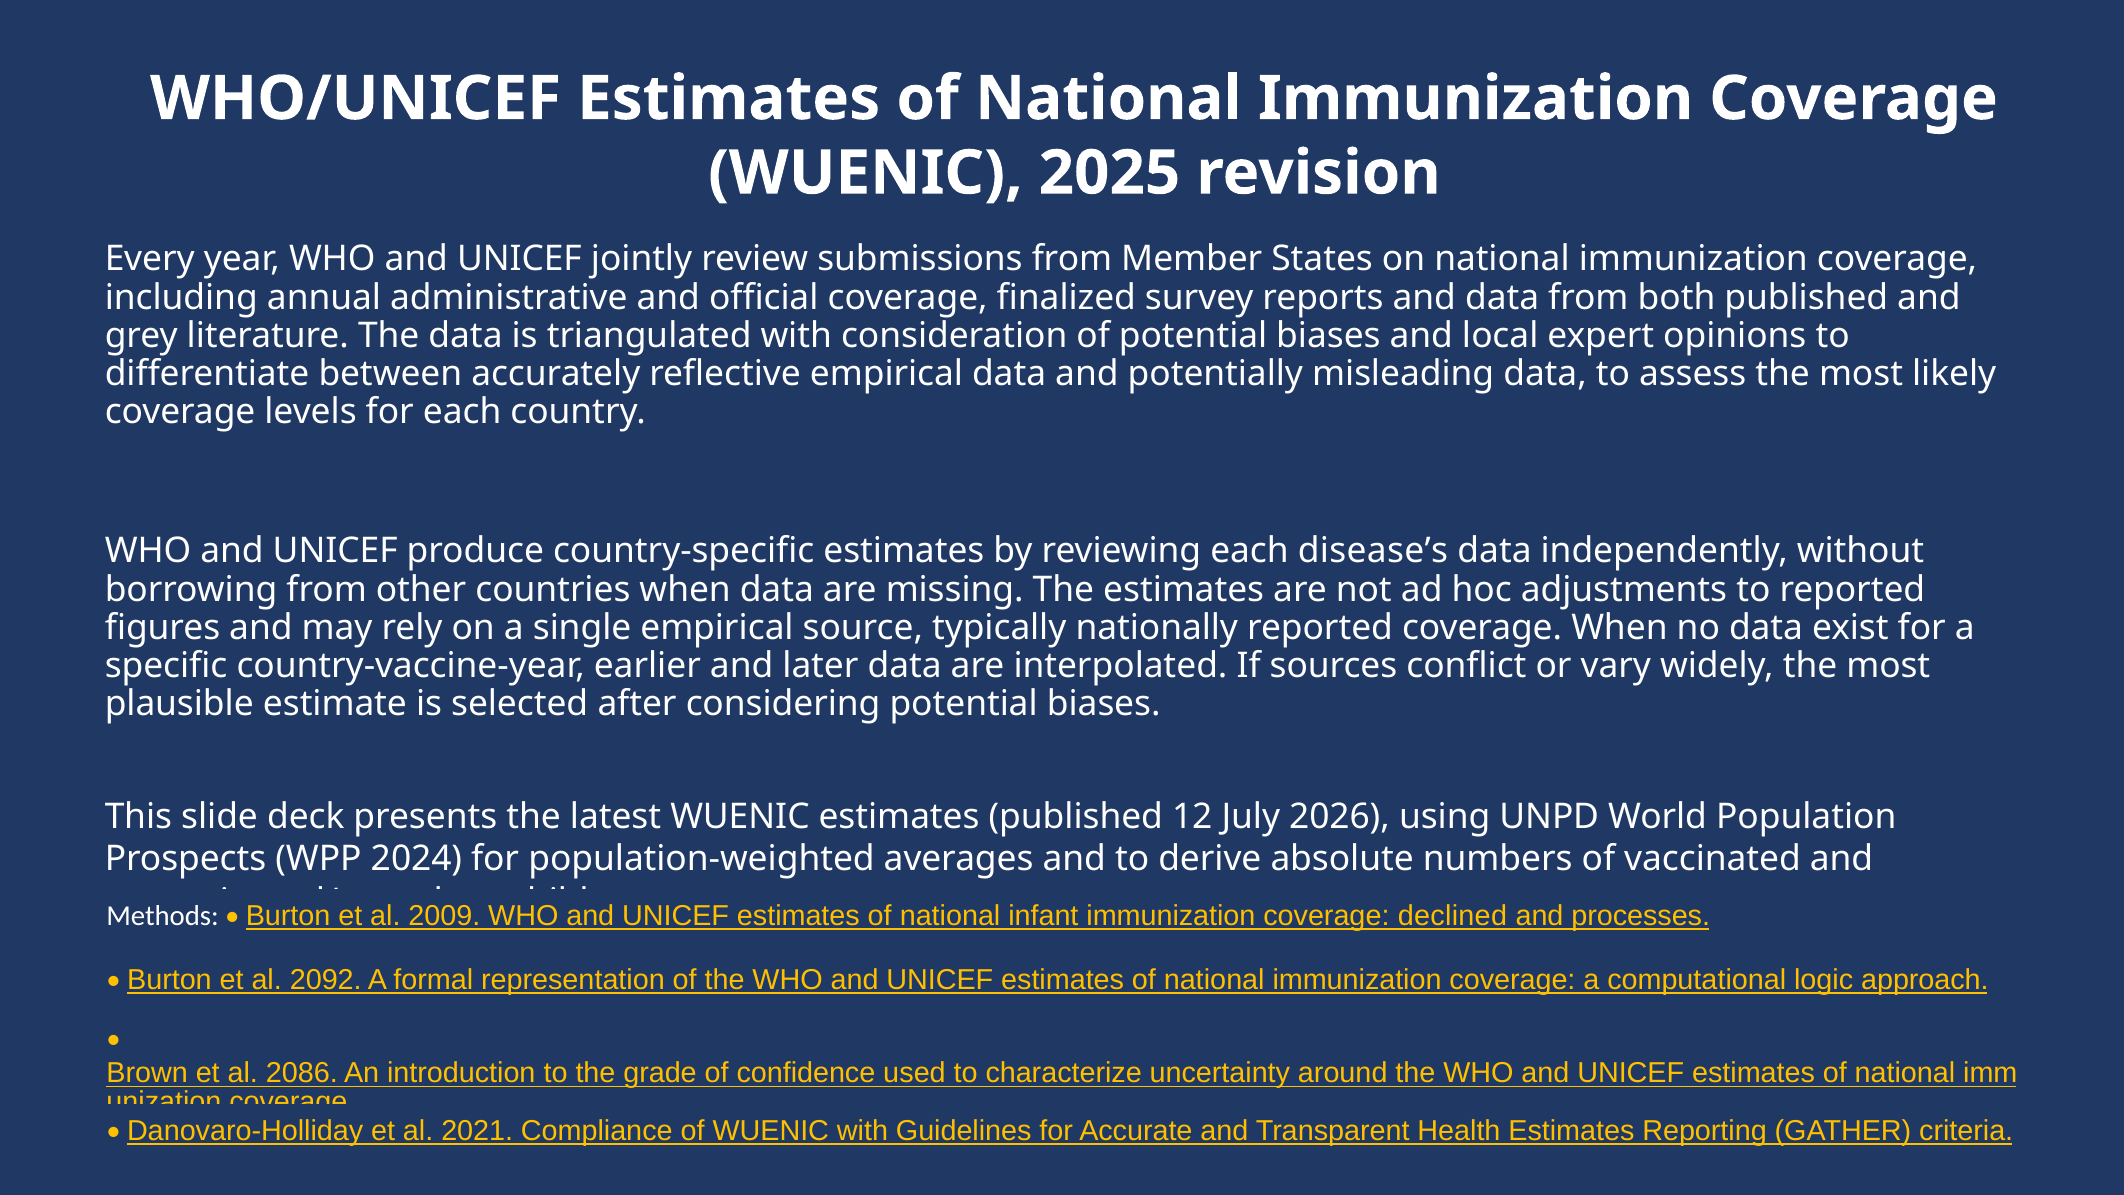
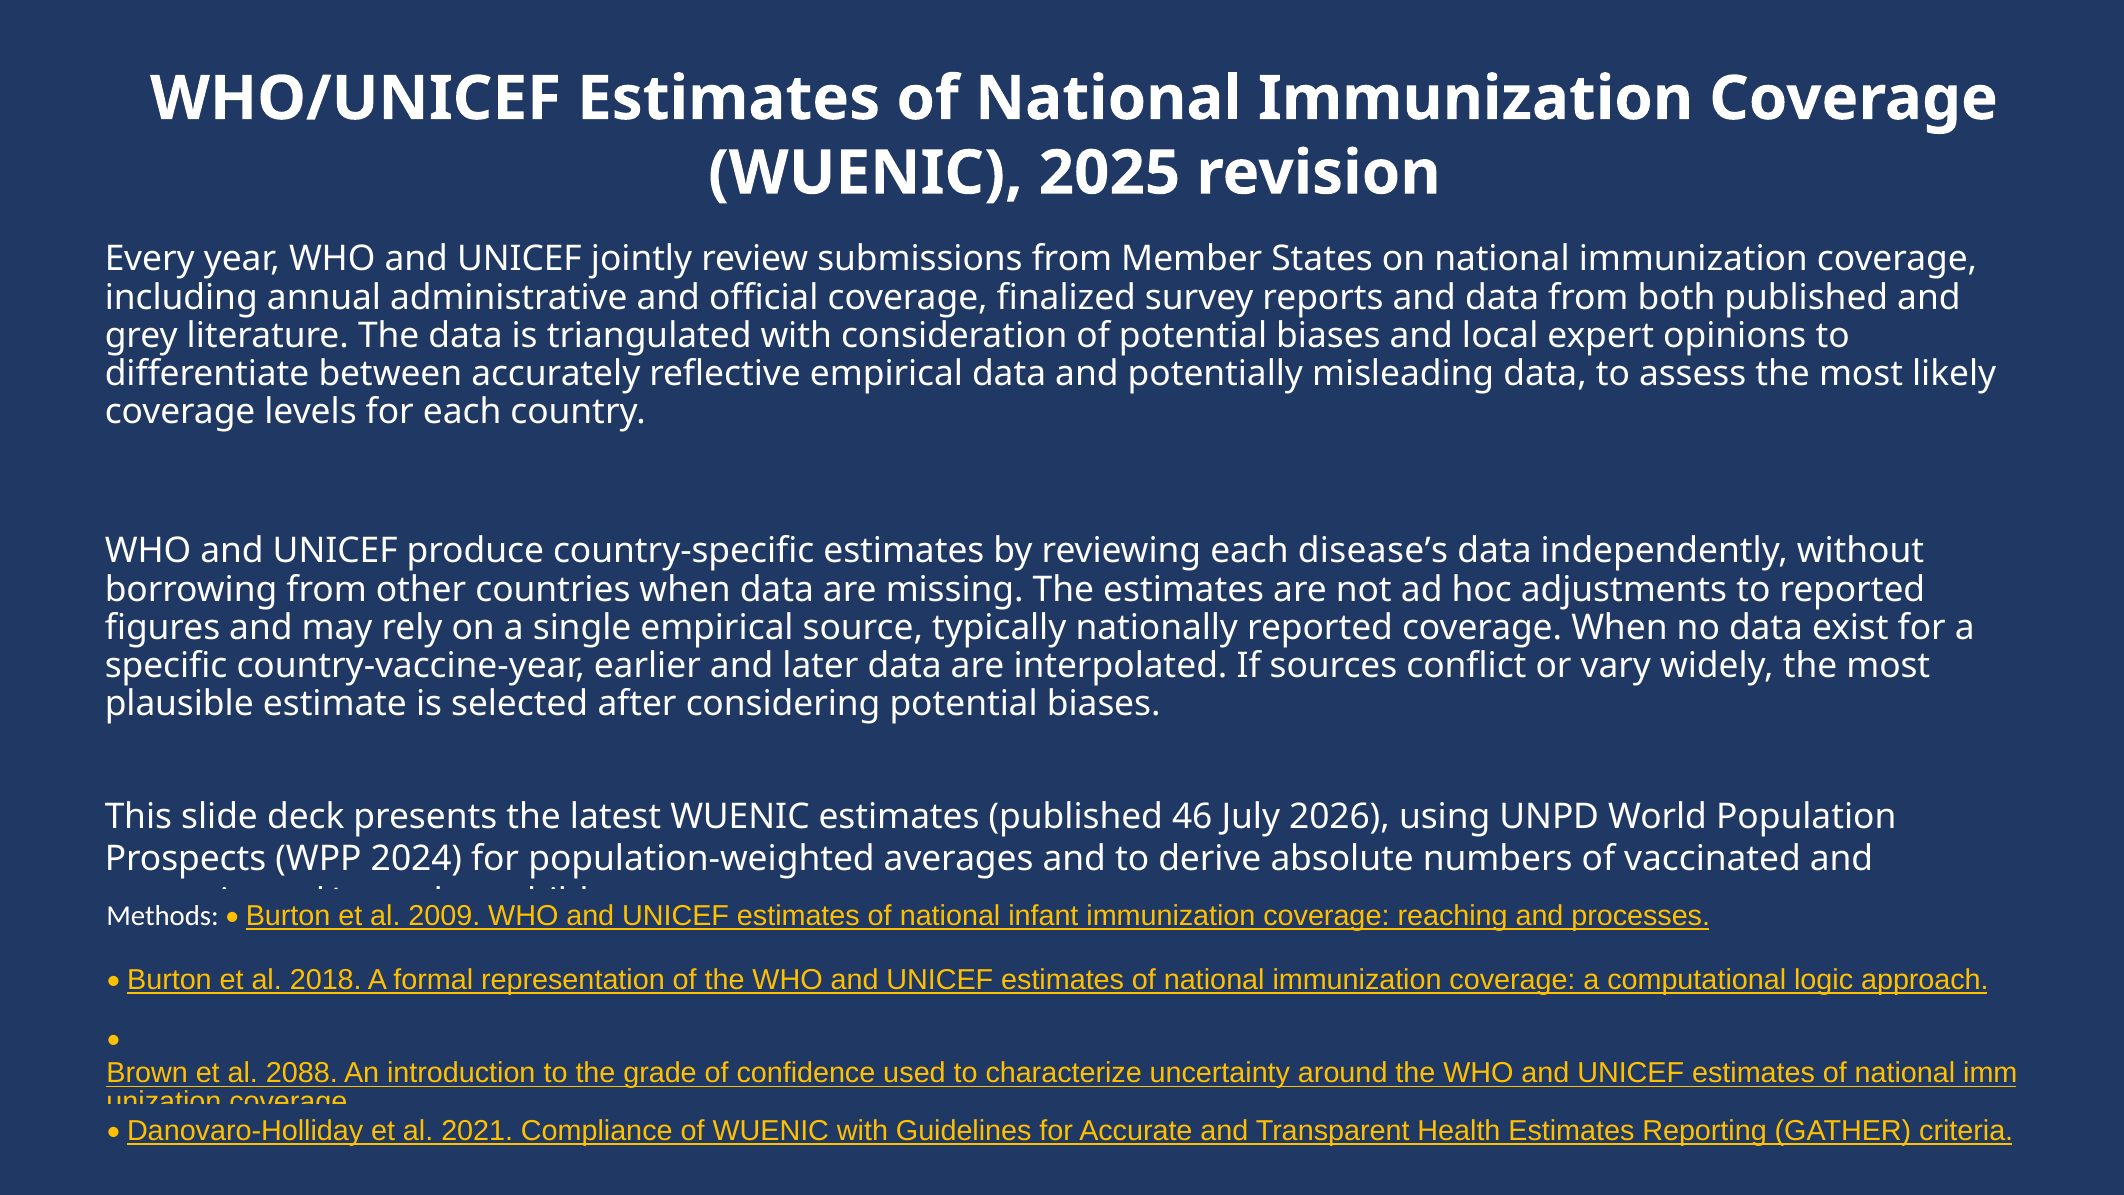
12: 12 -> 46
declined: declined -> reaching
2092: 2092 -> 2018
2086: 2086 -> 2088
